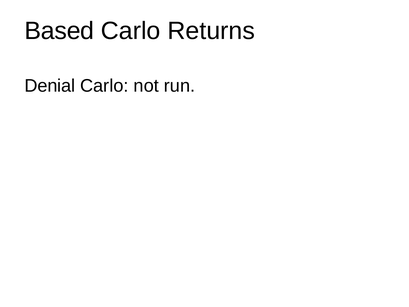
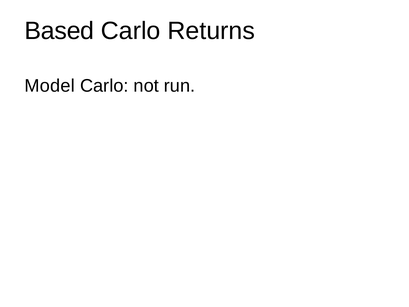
Denial: Denial -> Model
